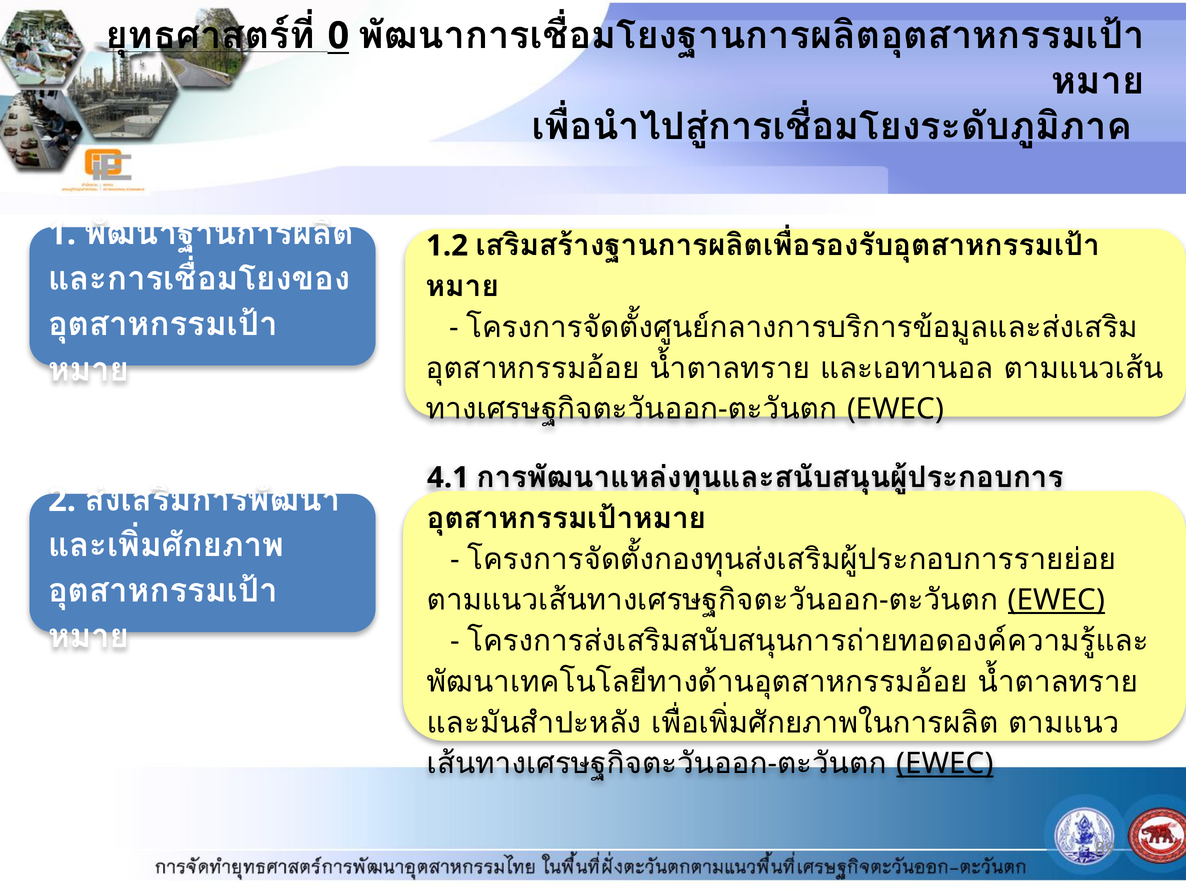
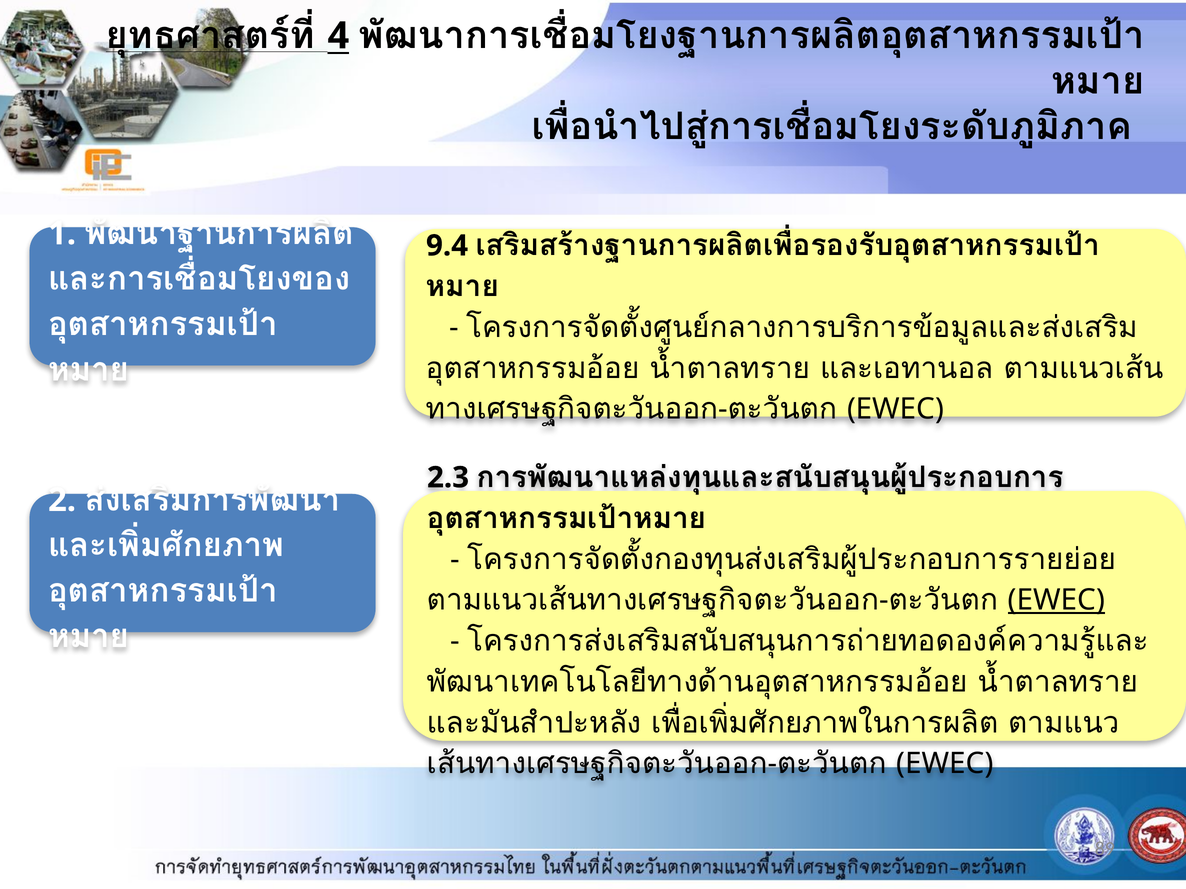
0: 0 -> 4
1.2: 1.2 -> 9.4
4.1: 4.1 -> 2.3
EWEC at (945, 764) underline: present -> none
